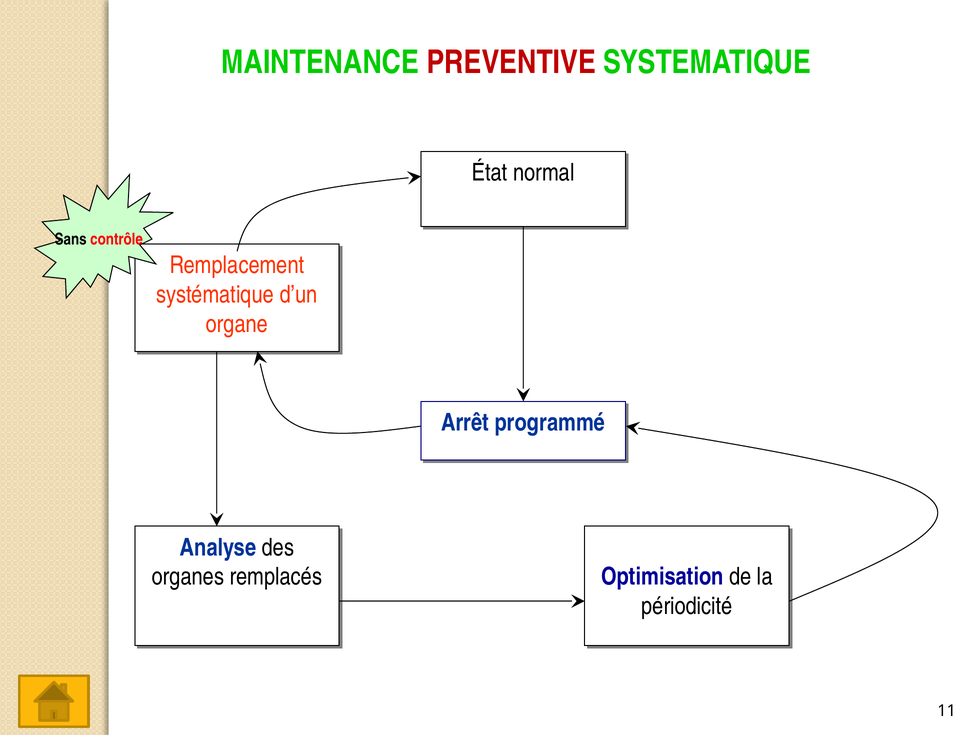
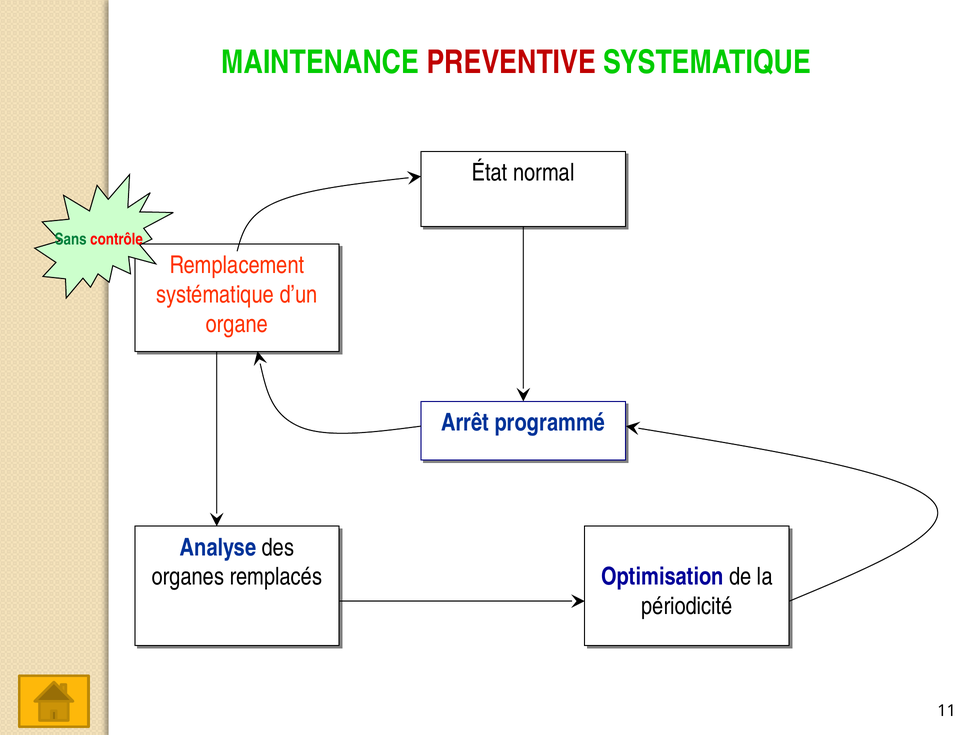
Sans colour: black -> green
